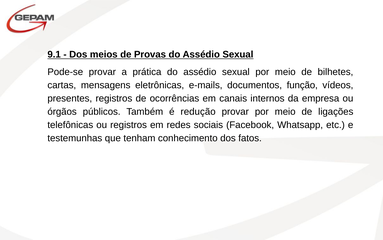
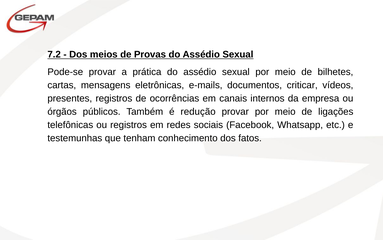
9.1: 9.1 -> 7.2
função: função -> criticar
